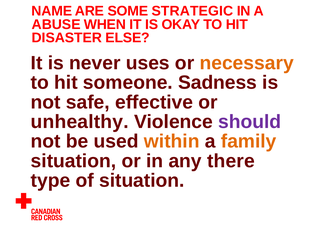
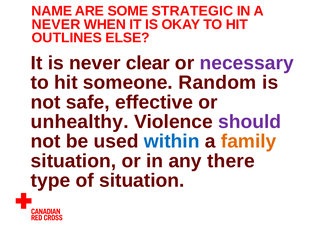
ABUSE at (56, 24): ABUSE -> NEVER
DISASTER: DISASTER -> OUTLINES
uses: uses -> clear
necessary colour: orange -> purple
Sadness: Sadness -> Random
within colour: orange -> blue
